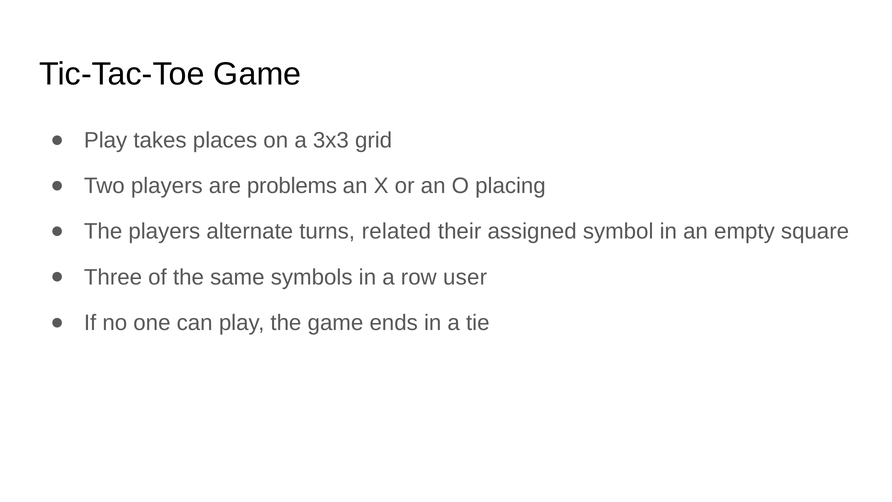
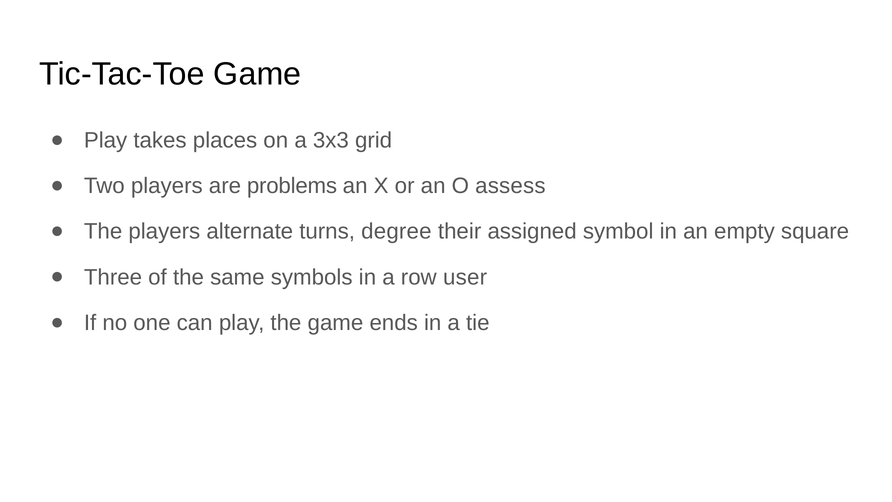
placing: placing -> assess
related: related -> degree
